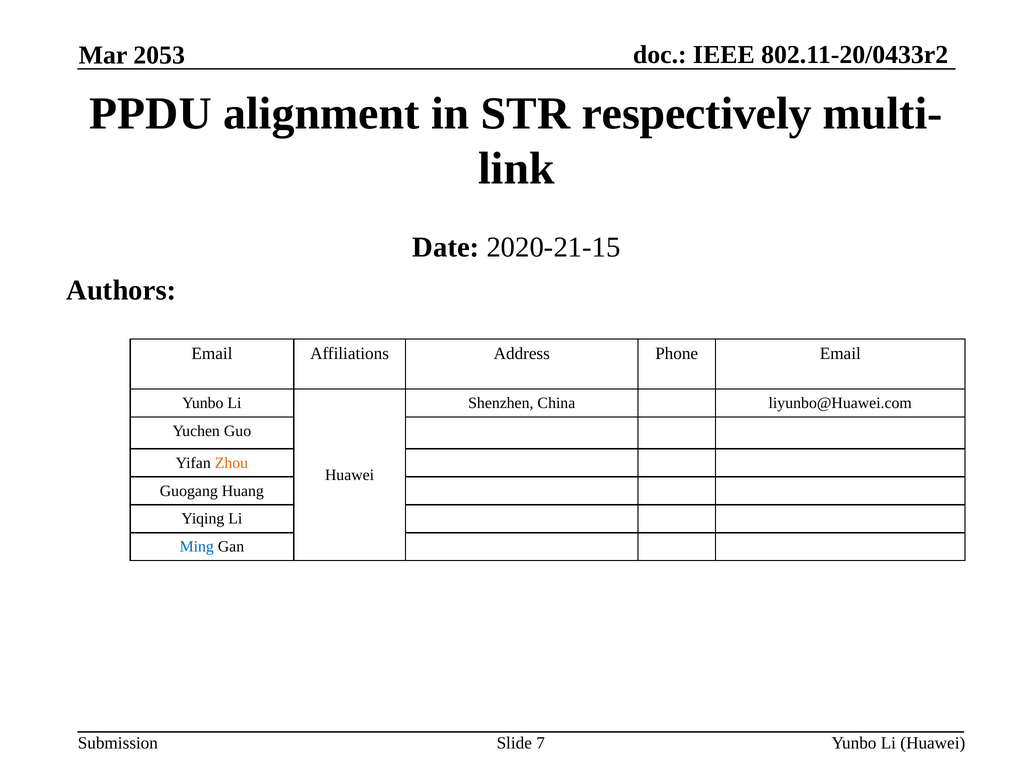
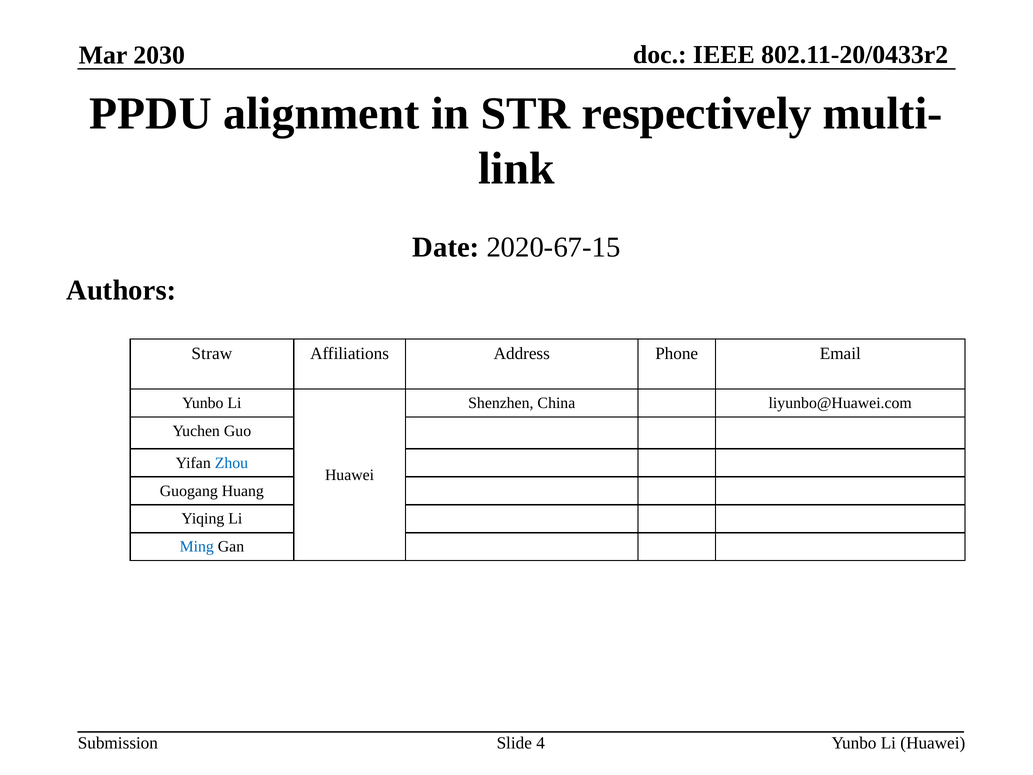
2053: 2053 -> 2030
2020-21-15: 2020-21-15 -> 2020-67-15
Email at (212, 354): Email -> Straw
Zhou colour: orange -> blue
7: 7 -> 4
